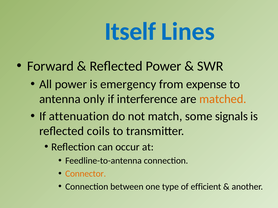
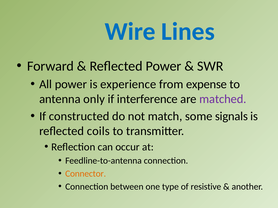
Itself: Itself -> Wire
emergency: emergency -> experience
matched colour: orange -> purple
attenuation: attenuation -> constructed
efficient: efficient -> resistive
